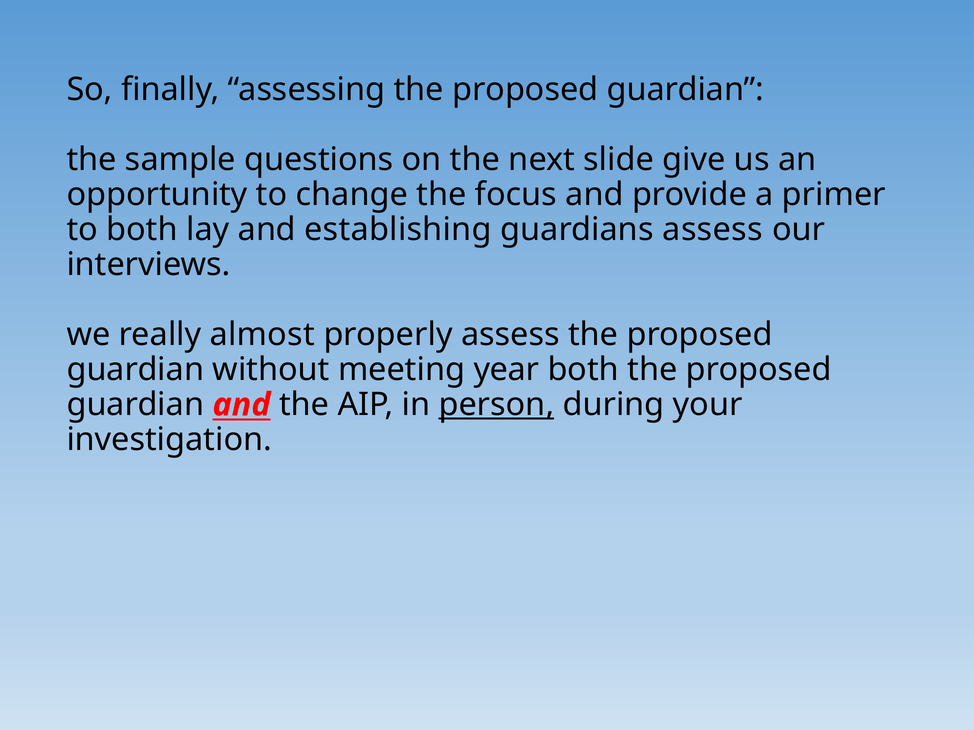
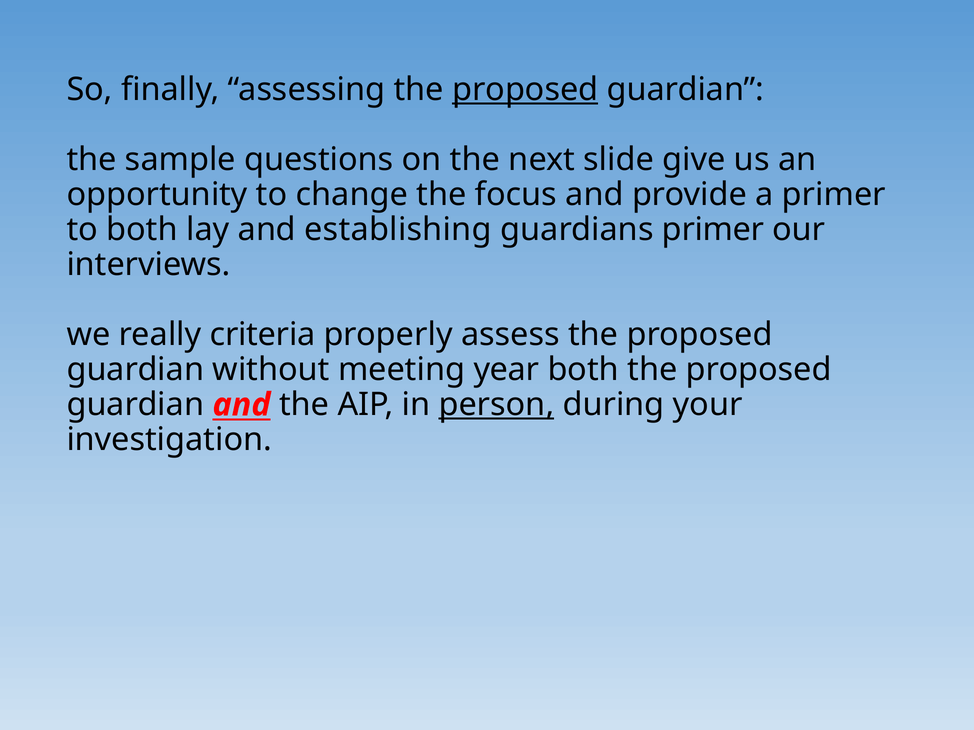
proposed at (525, 90) underline: none -> present
guardians assess: assess -> primer
almost: almost -> criteria
